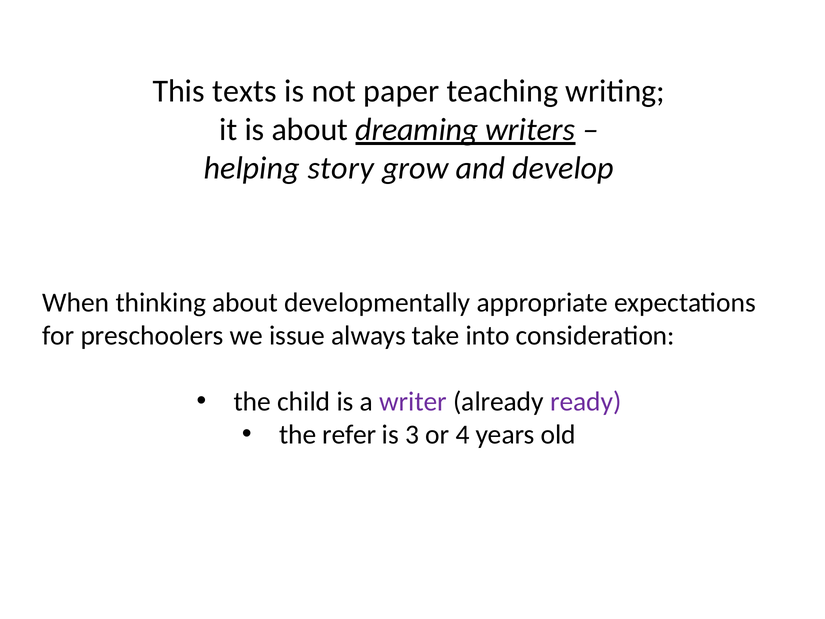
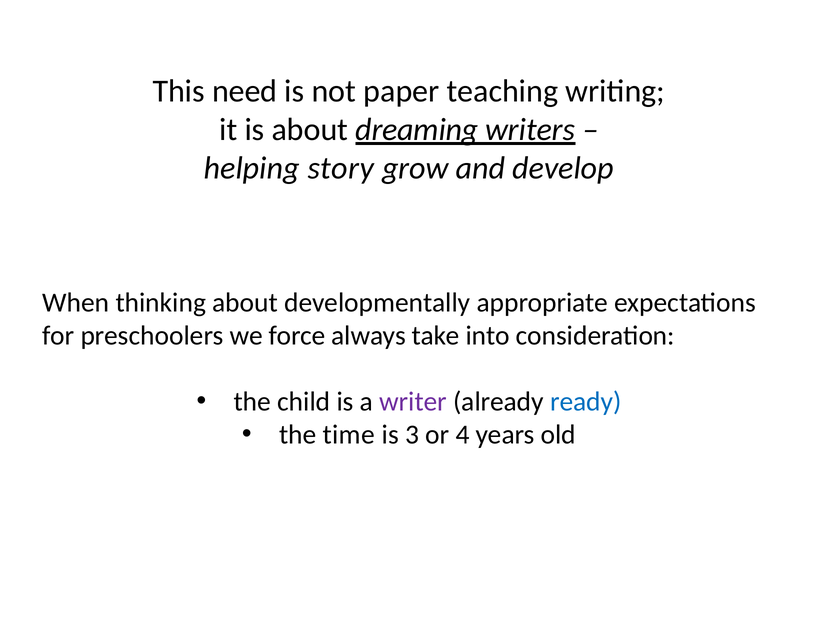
texts: texts -> need
issue: issue -> force
ready colour: purple -> blue
refer: refer -> time
